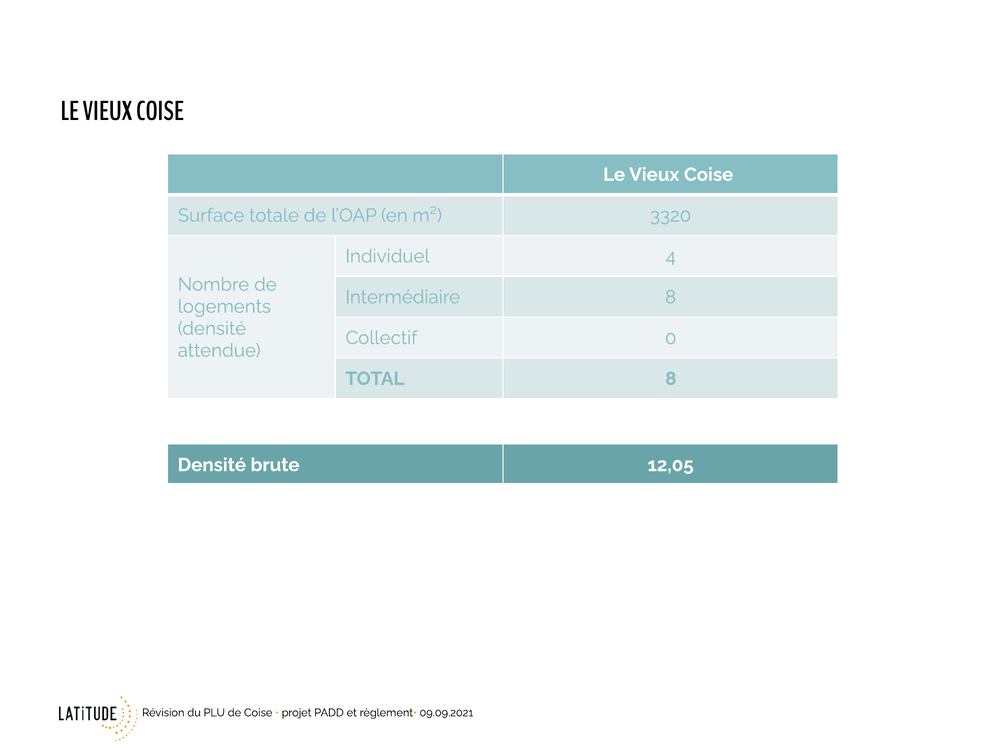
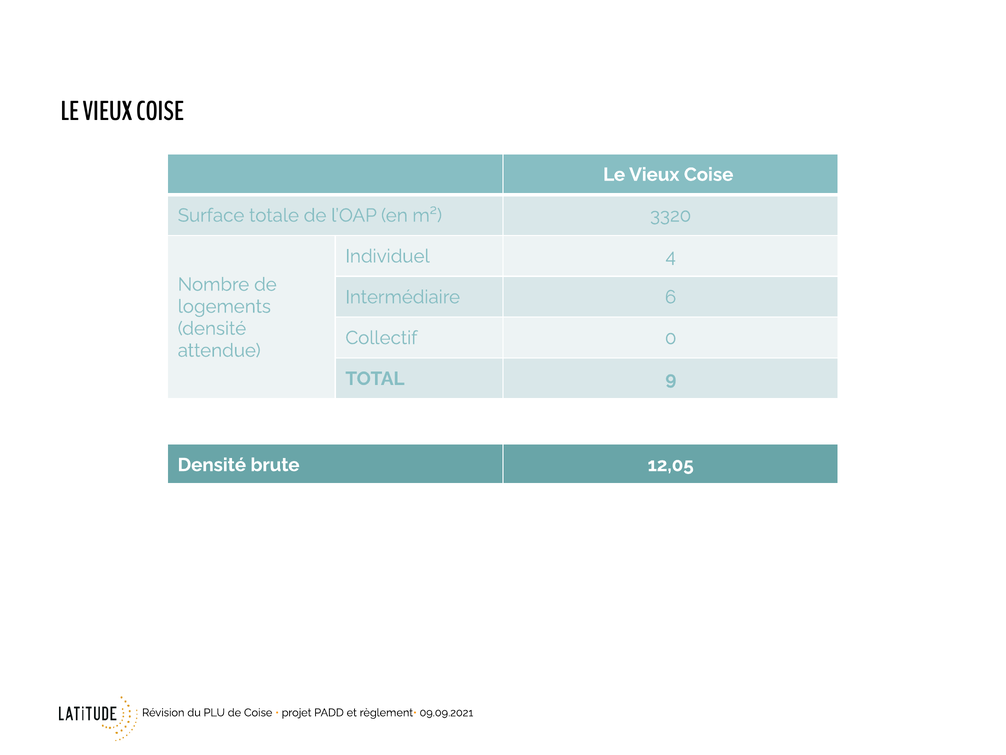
Intermédiaire 8: 8 -> 6
TOTAL 8: 8 -> 9
